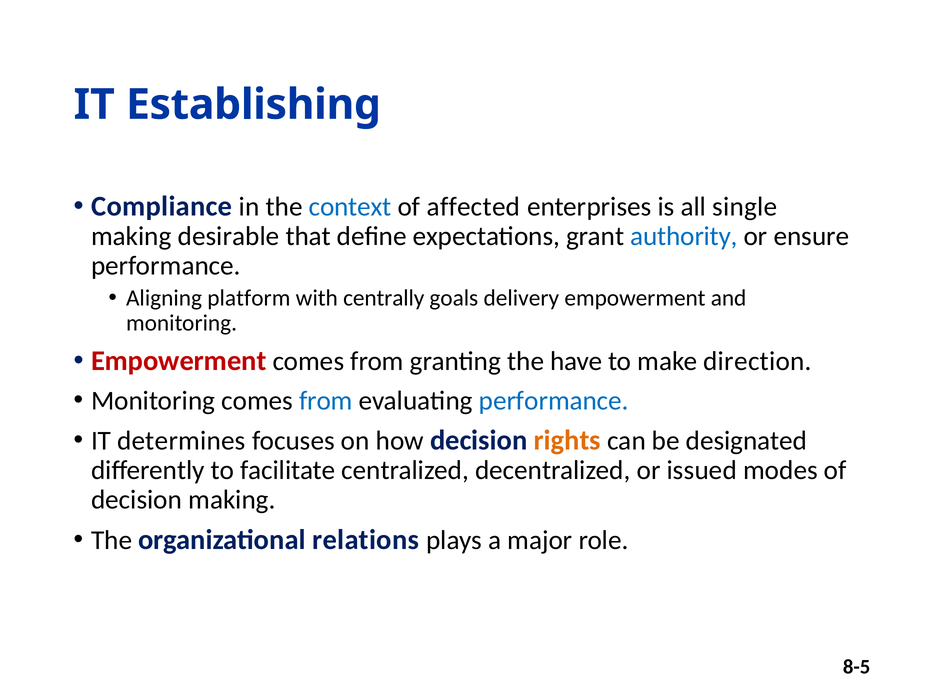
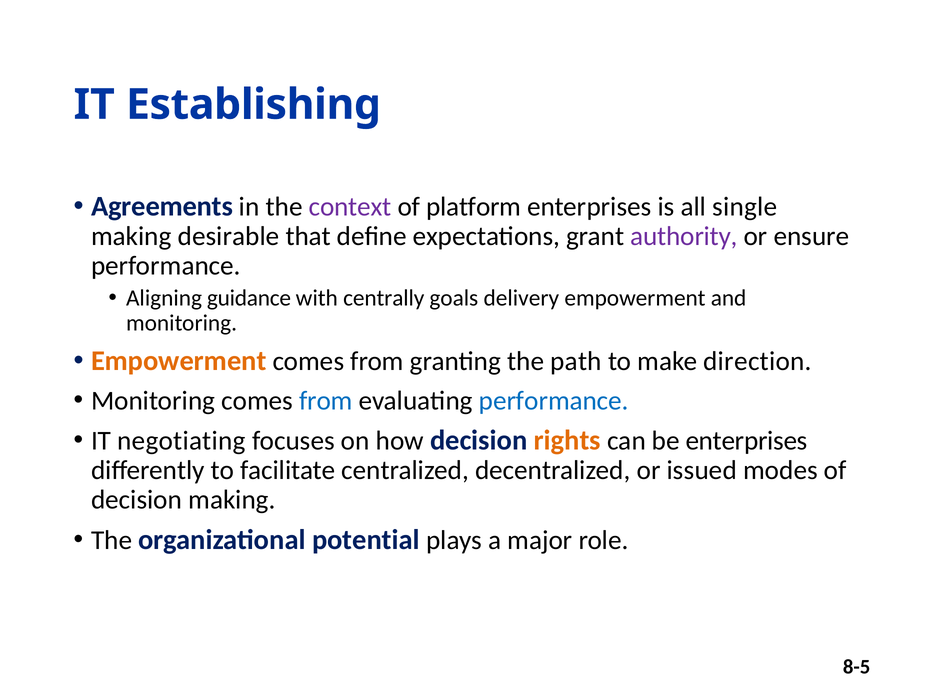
Compliance: Compliance -> Agreements
context colour: blue -> purple
affected: affected -> platform
authority colour: blue -> purple
platform: platform -> guidance
Empowerment at (179, 361) colour: red -> orange
have: have -> path
determines: determines -> negotiating
be designated: designated -> enterprises
relations: relations -> potential
